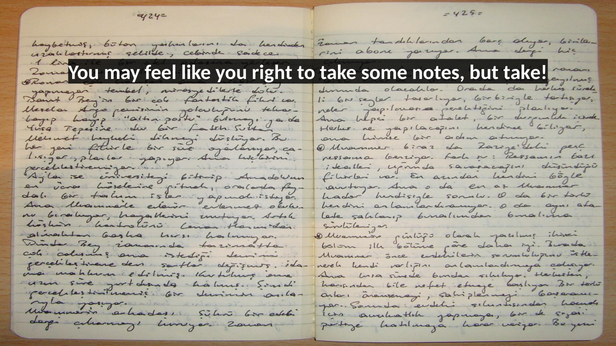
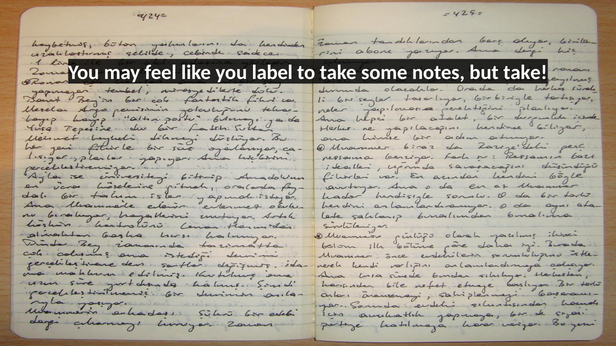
right: right -> label
